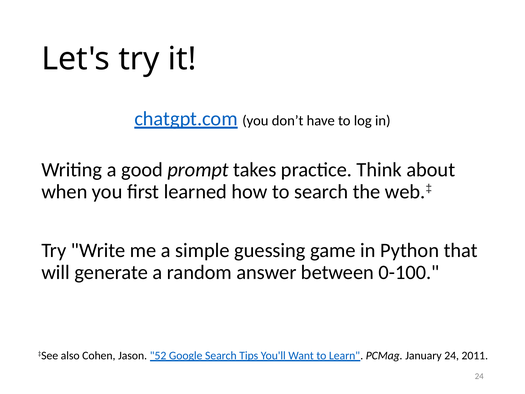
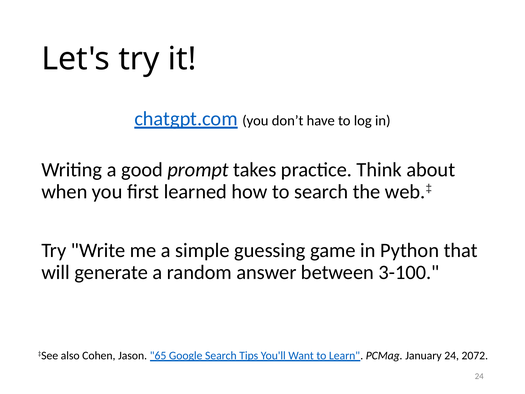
0-100: 0-100 -> 3-100
52: 52 -> 65
2011: 2011 -> 2072
